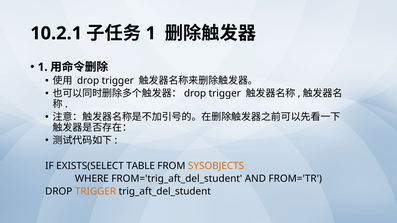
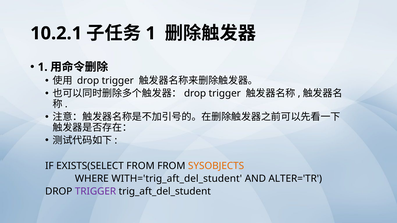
EXISTS(SELECT TABLE: TABLE -> FROM
FROM='trig_aft_del_student: FROM='trig_aft_del_student -> WITH='trig_aft_del_student
FROM='TR: FROM='TR -> ALTER='TR
TRIGGER at (95, 192) colour: orange -> purple
